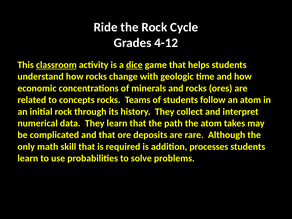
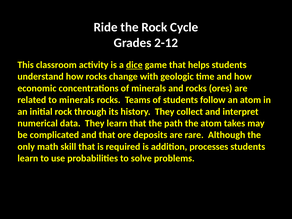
4-12: 4-12 -> 2-12
classroom underline: present -> none
to concepts: concepts -> minerals
